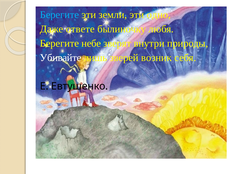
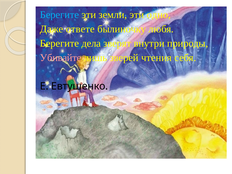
небе: небе -> дела
Убивайте colour: white -> pink
возник: возник -> чтения
